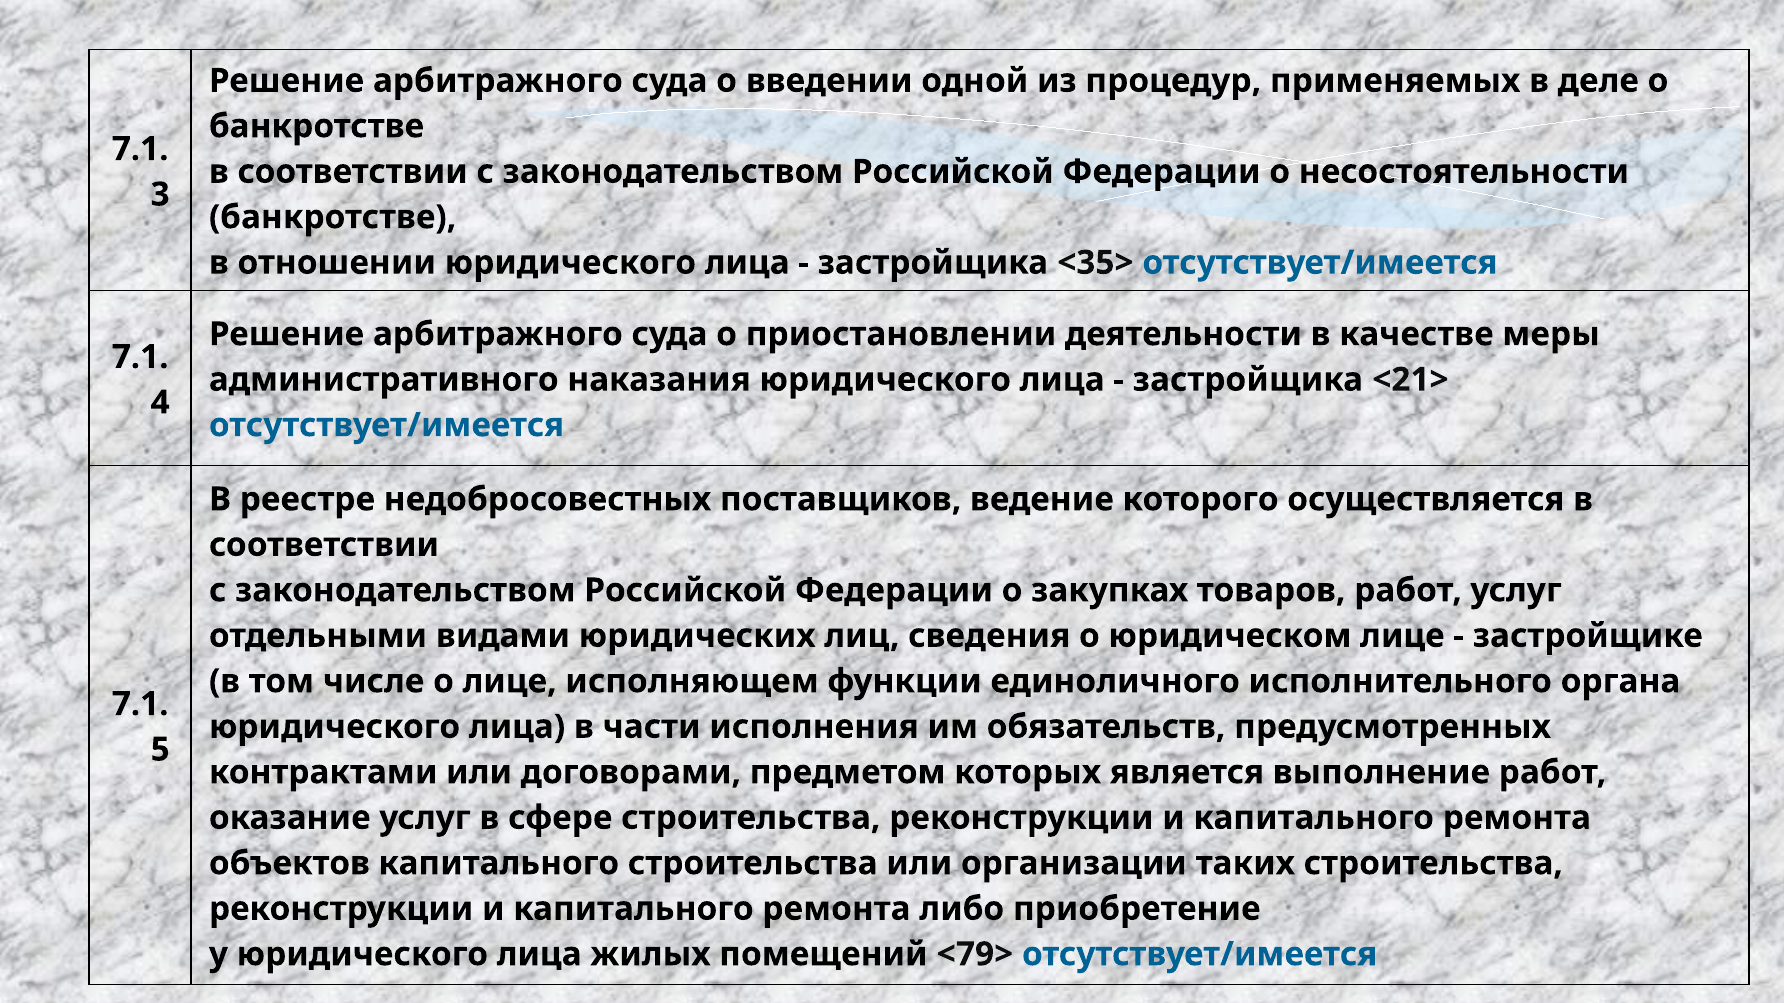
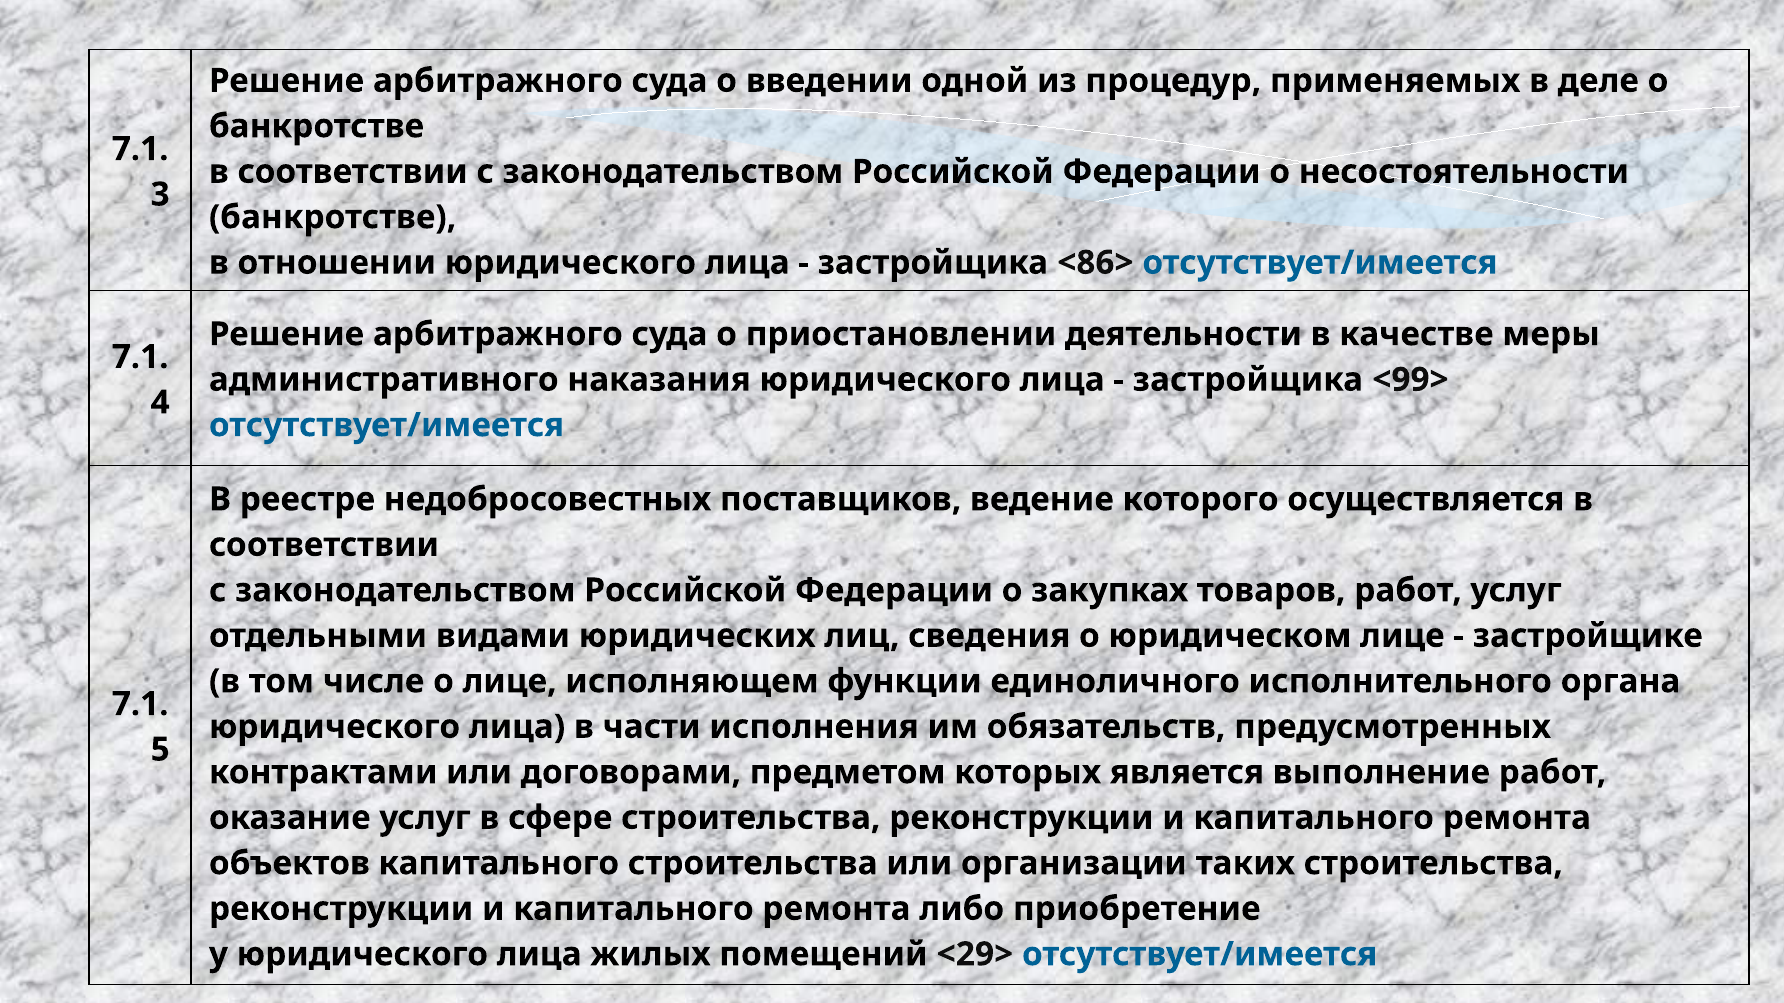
<35>: <35> -> <86>
<21>: <21> -> <99>
<79>: <79> -> <29>
